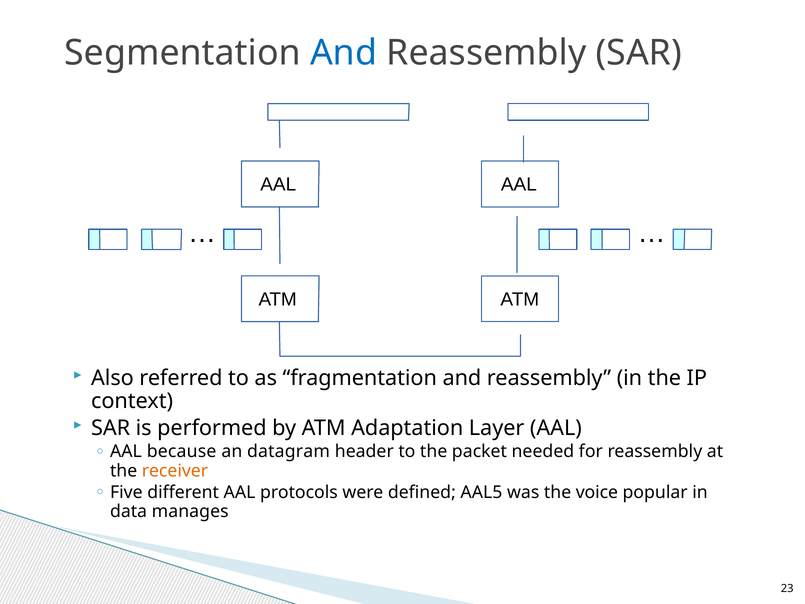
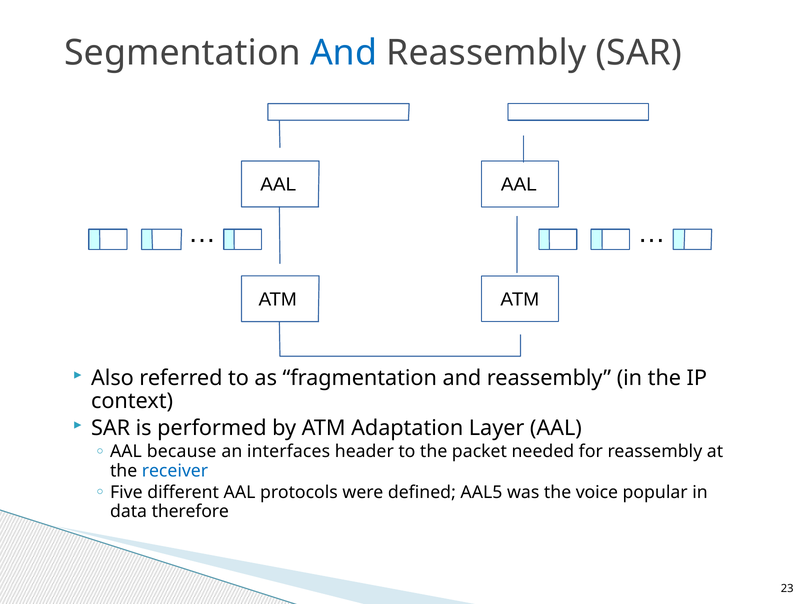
datagram: datagram -> interfaces
receiver colour: orange -> blue
manages: manages -> therefore
